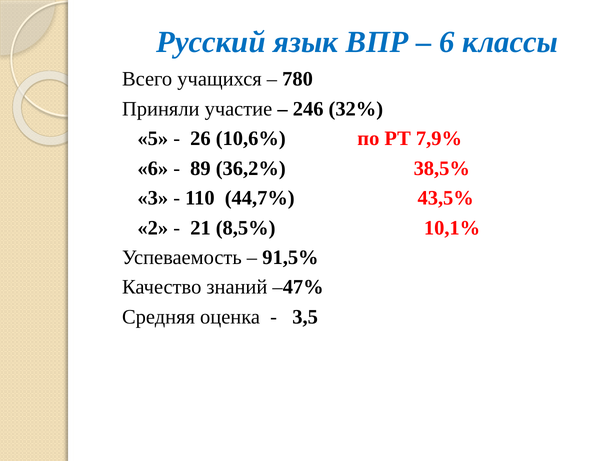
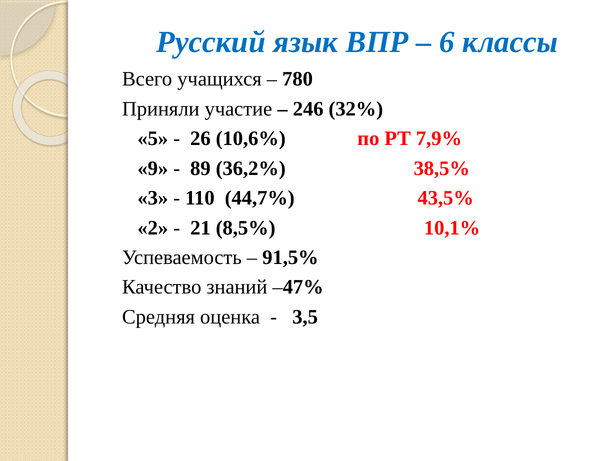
6 at (153, 168): 6 -> 9
